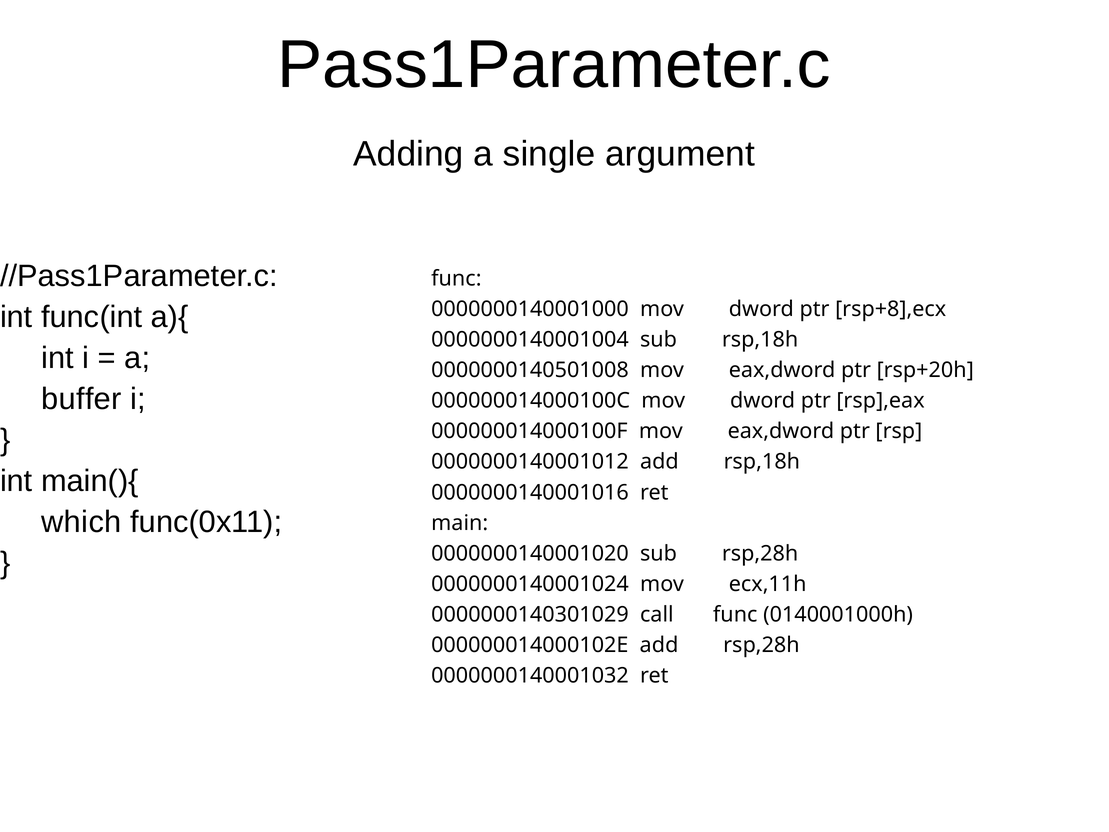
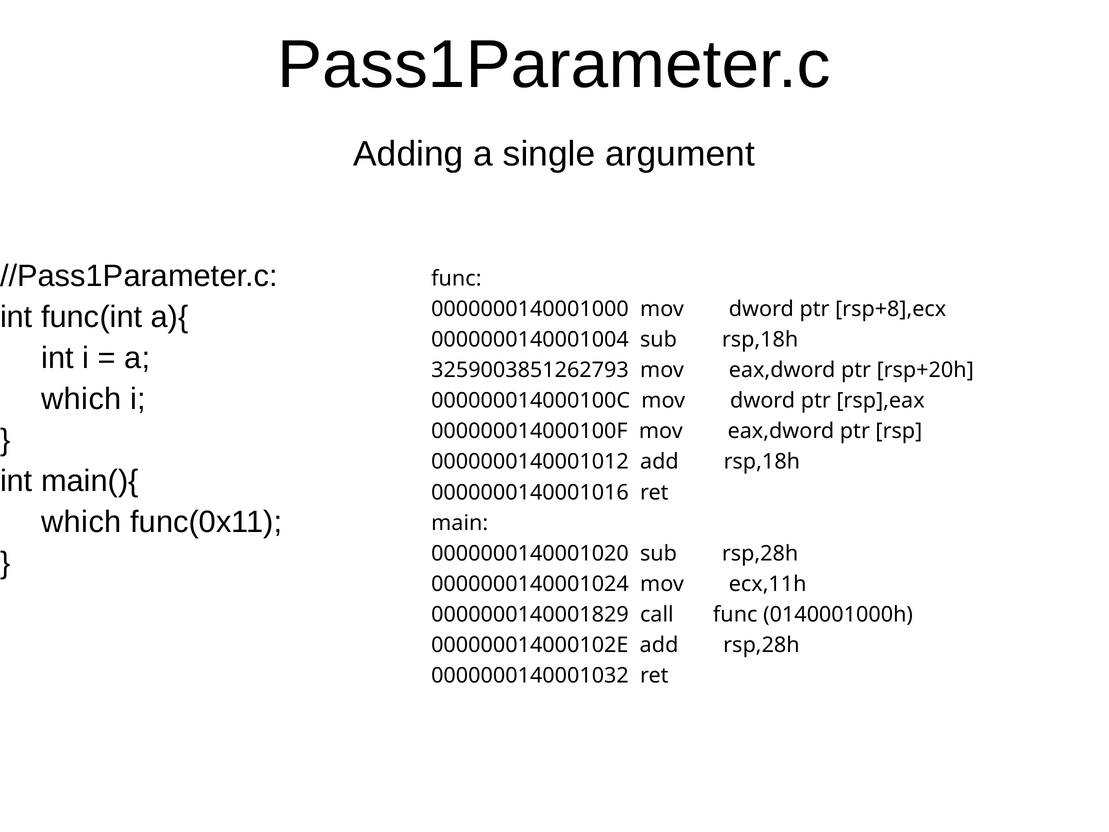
0000000140501008: 0000000140501008 -> 3259003851262793
buffer at (81, 399): buffer -> which
0000000140301029: 0000000140301029 -> 0000000140001829
